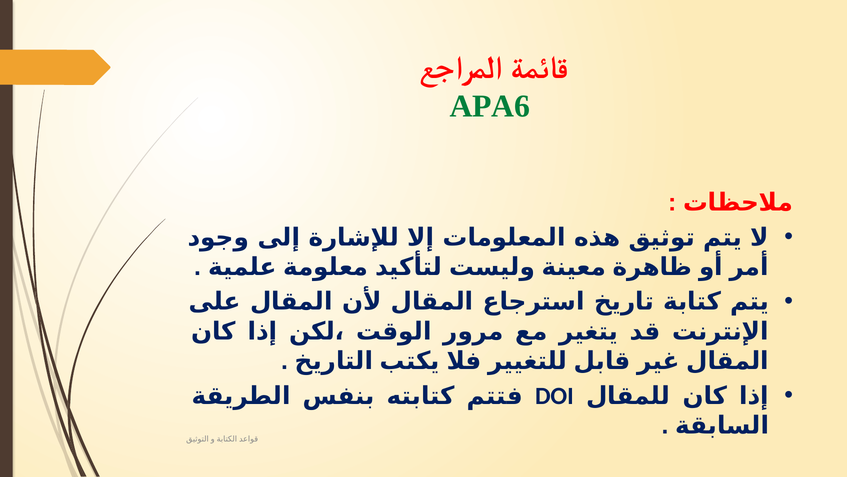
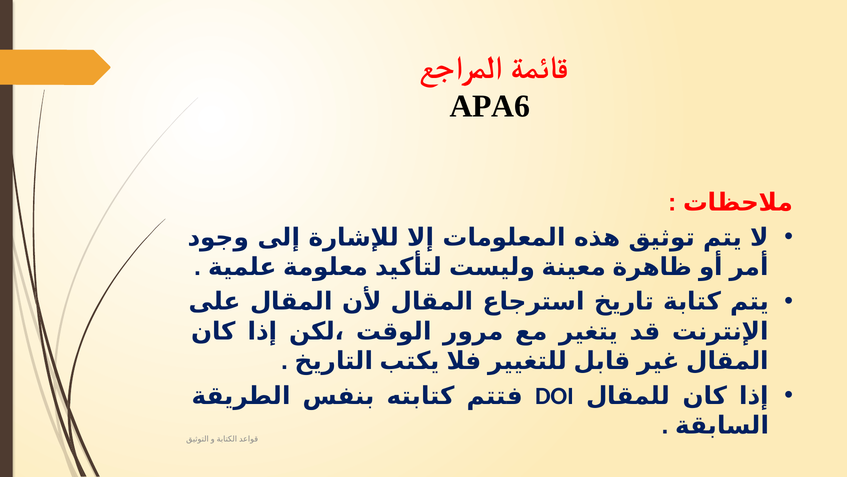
APA6 colour: green -> black
